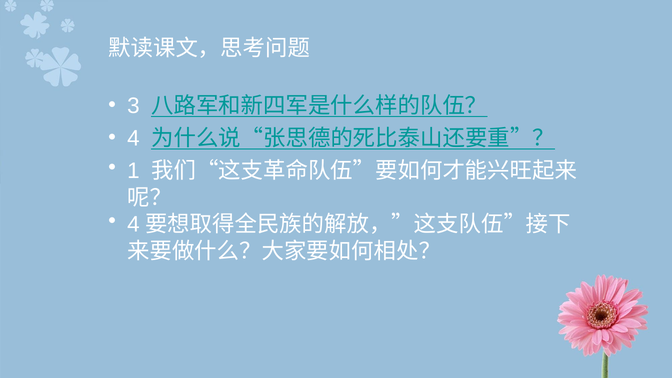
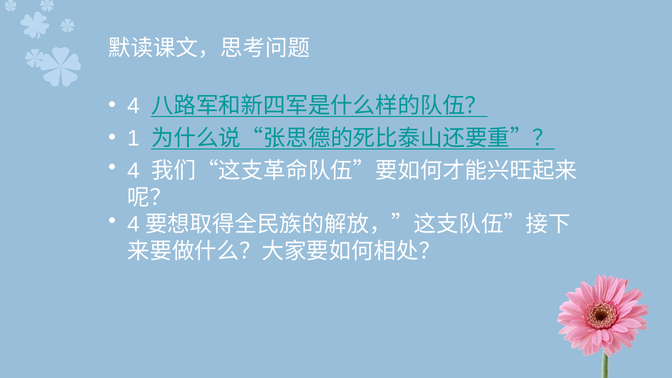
3 at (133, 106): 3 -> 4
4 at (133, 138): 4 -> 1
1 at (133, 171): 1 -> 4
